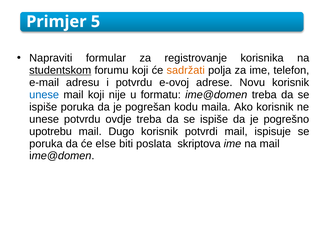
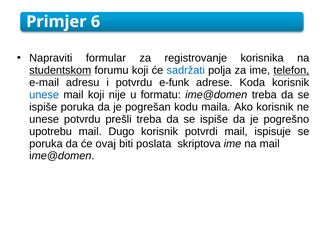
Primjer 5: 5 -> 6
sadržati colour: orange -> blue
telefon underline: none -> present
e-ovoj: e-ovoj -> e-funk
Novu: Novu -> Koda
ovdje: ovdje -> prešli
else: else -> ovaj
